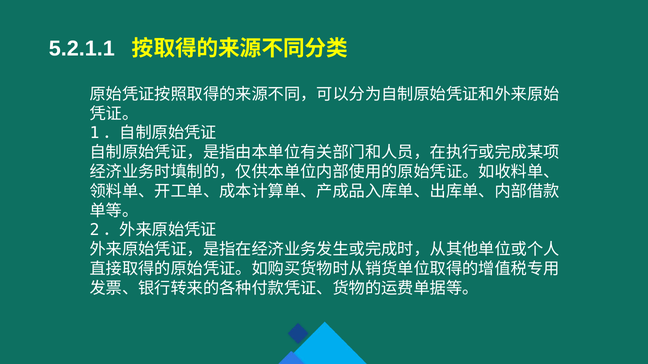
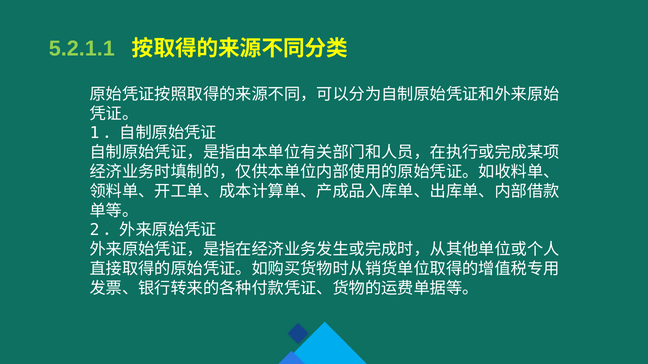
5.2.1.1 colour: white -> light green
